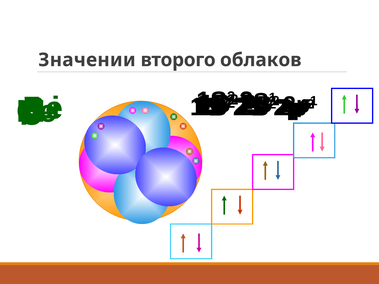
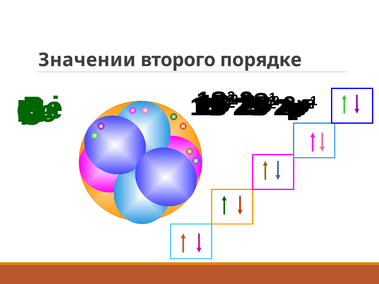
облаков: облаков -> порядке
